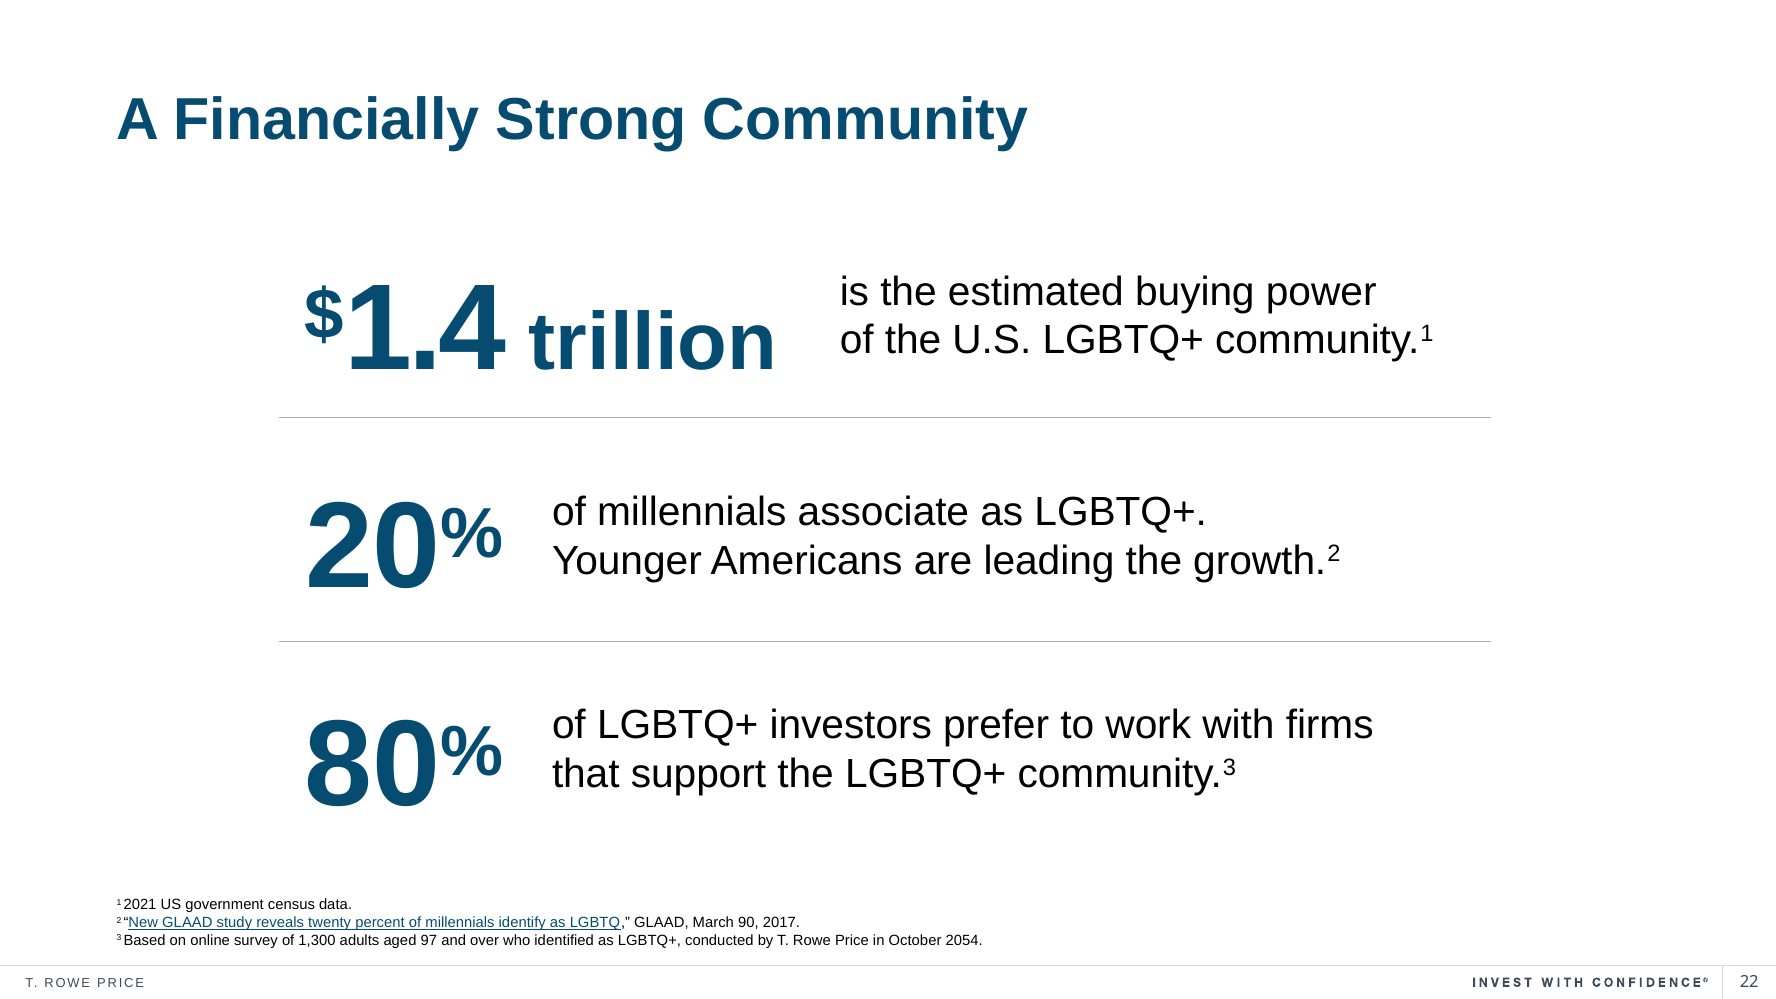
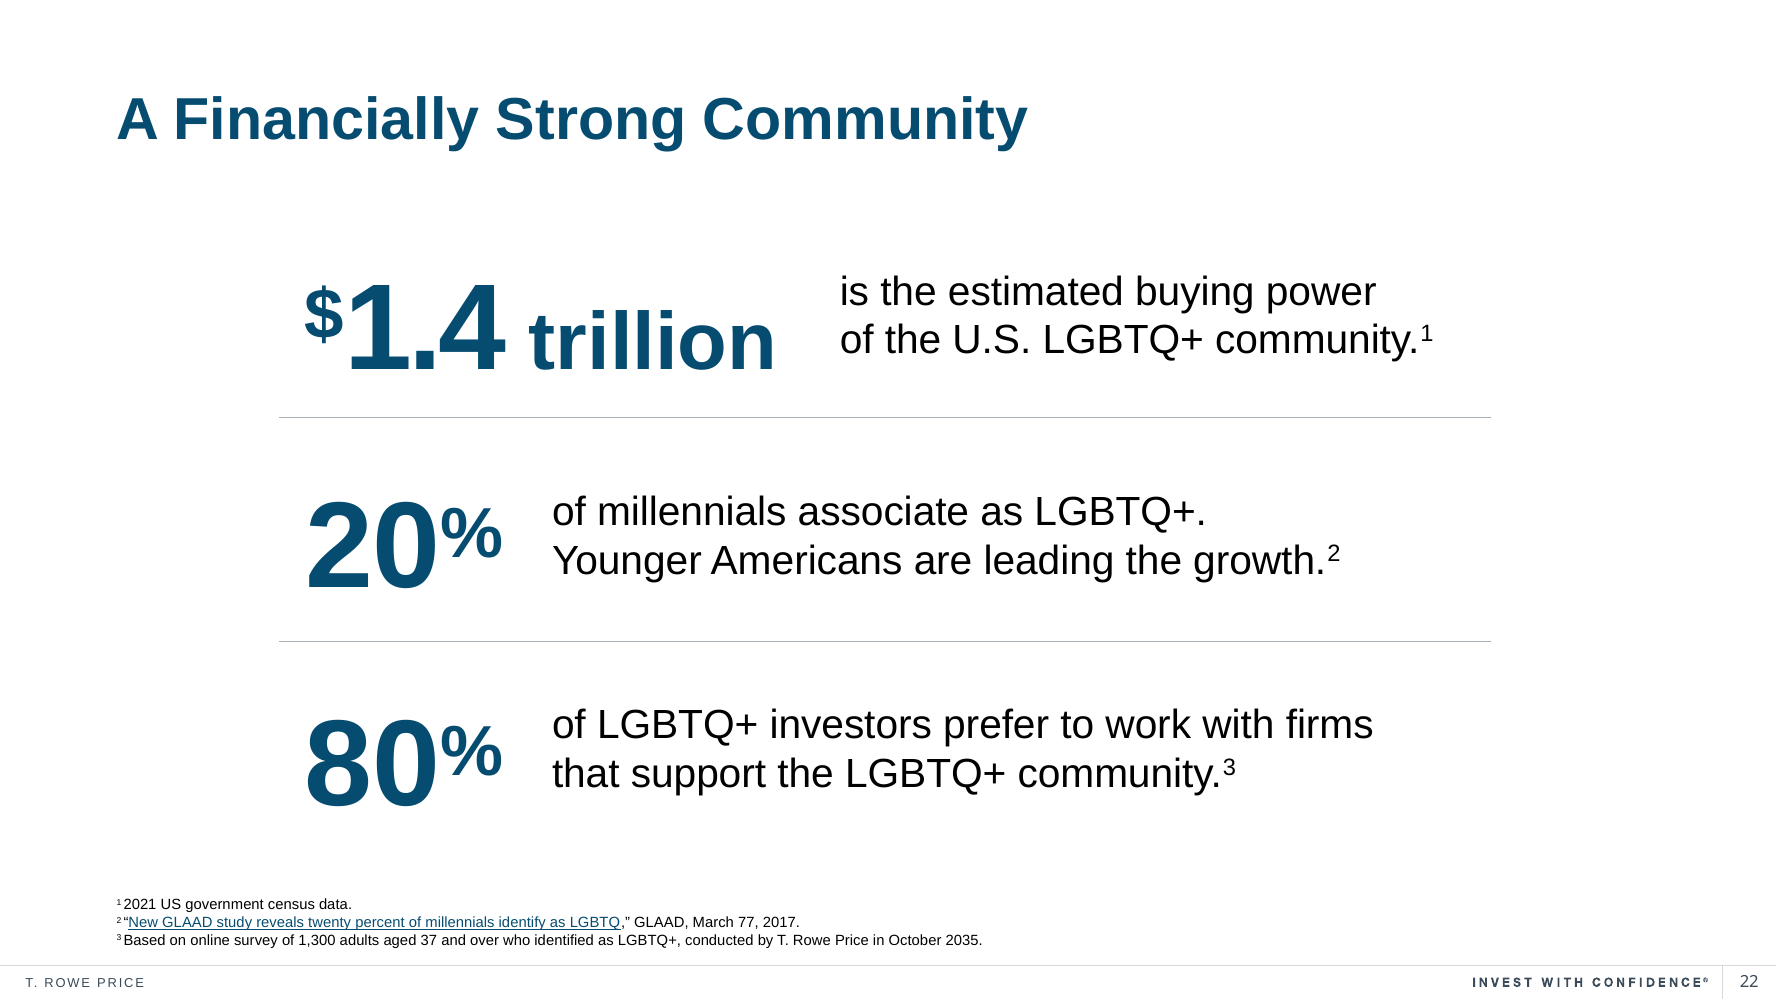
90: 90 -> 77
97: 97 -> 37
2054: 2054 -> 2035
